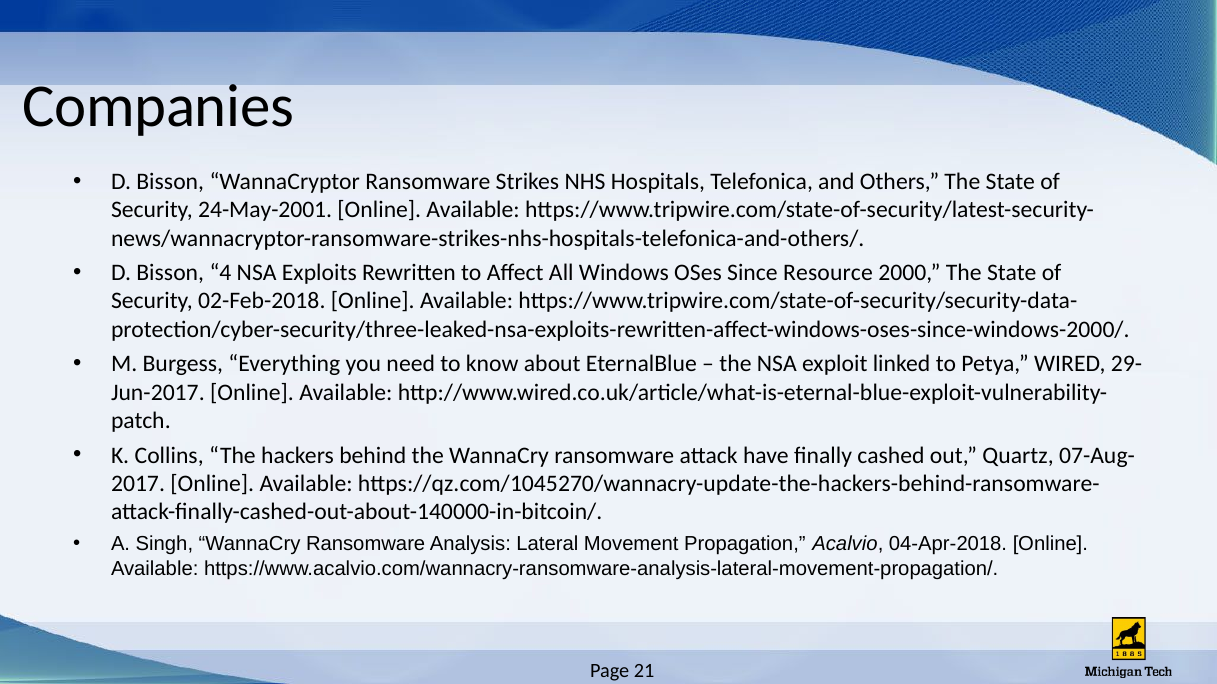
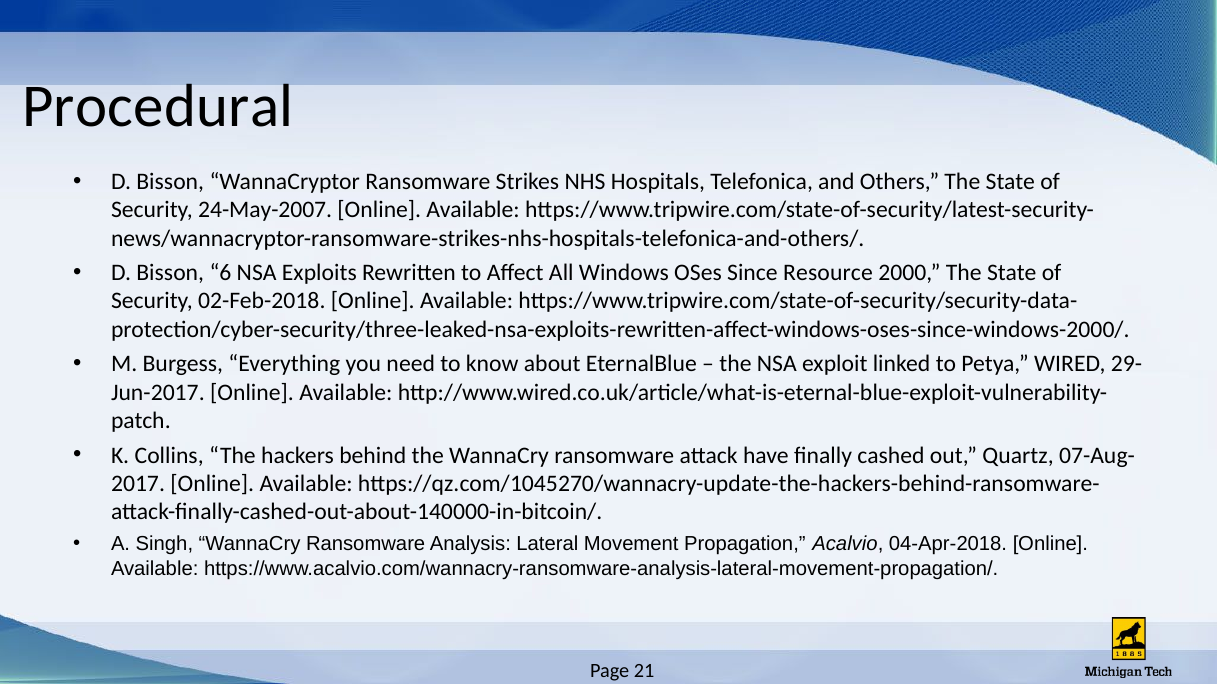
Companies: Companies -> Procedural
24-May-2001: 24-May-2001 -> 24-May-2007
4: 4 -> 6
